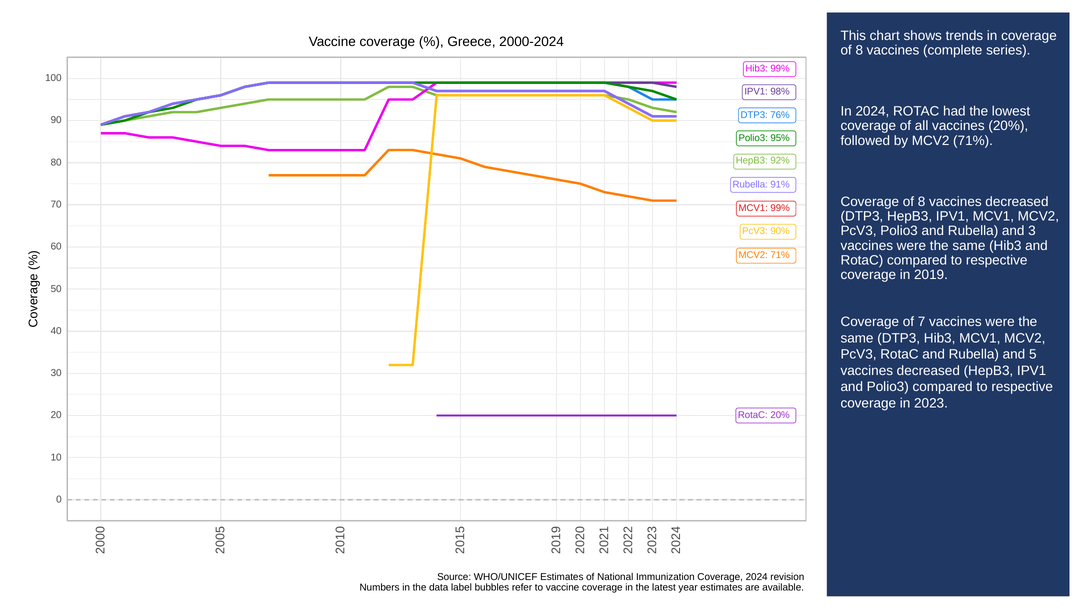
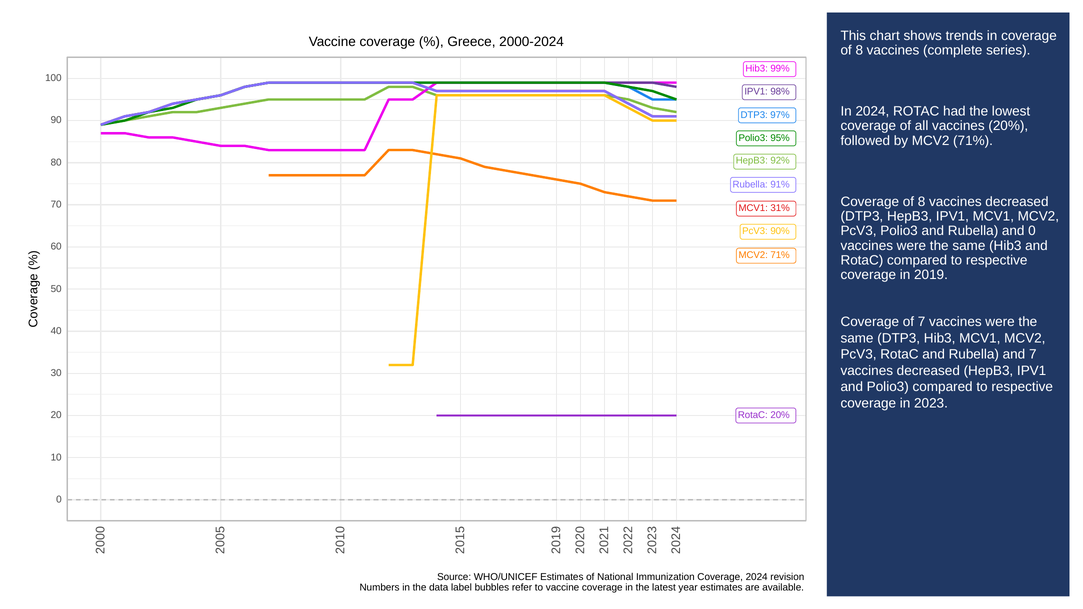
76%: 76% -> 97%
MCV1 99%: 99% -> 31%
and 3: 3 -> 0
and 5: 5 -> 7
